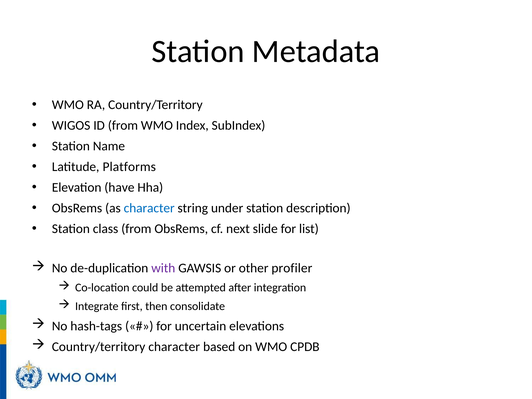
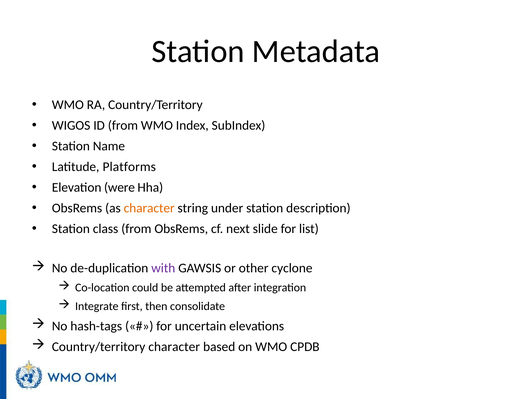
have: have -> were
character at (149, 208) colour: blue -> orange
profiler: profiler -> cyclone
